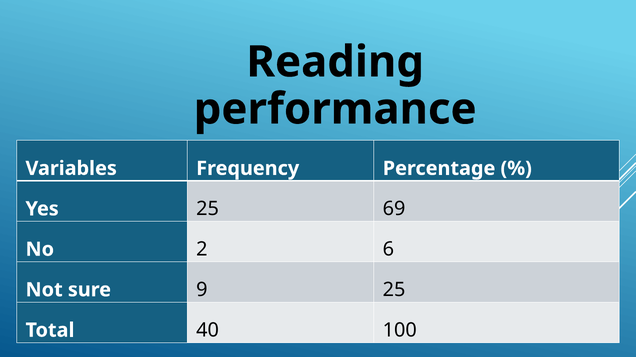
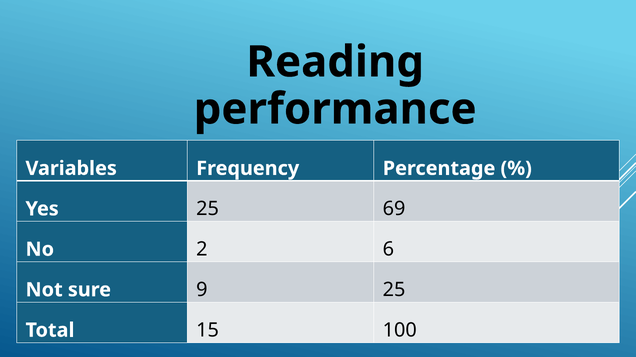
40: 40 -> 15
